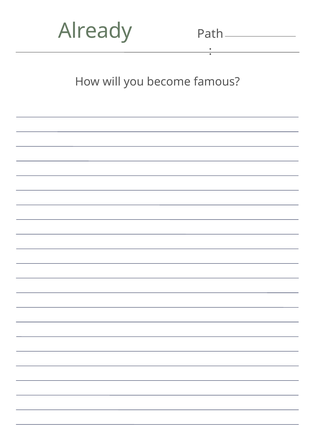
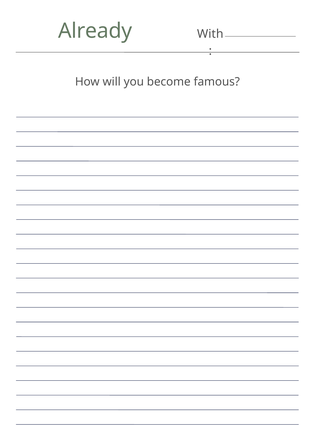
Path: Path -> With
